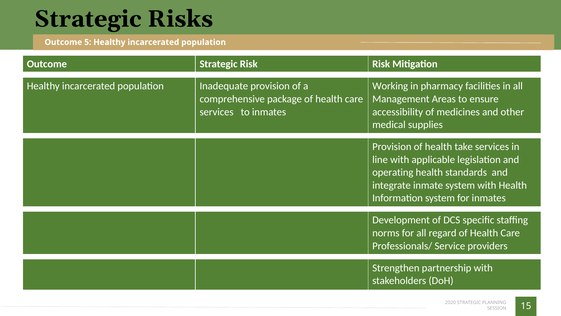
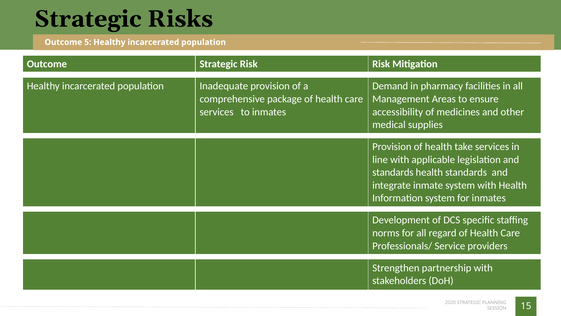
Working: Working -> Demand
operating at (393, 172): operating -> standards
